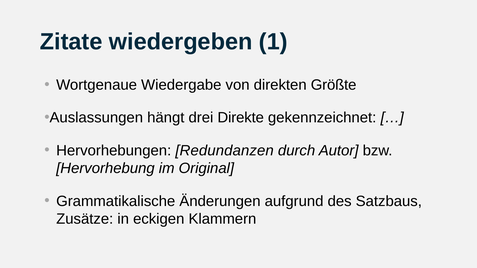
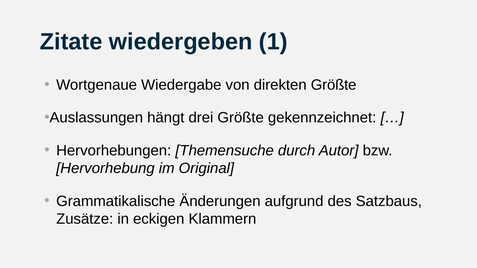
drei Direkte: Direkte -> Größte
Redundanzen: Redundanzen -> Themensuche
